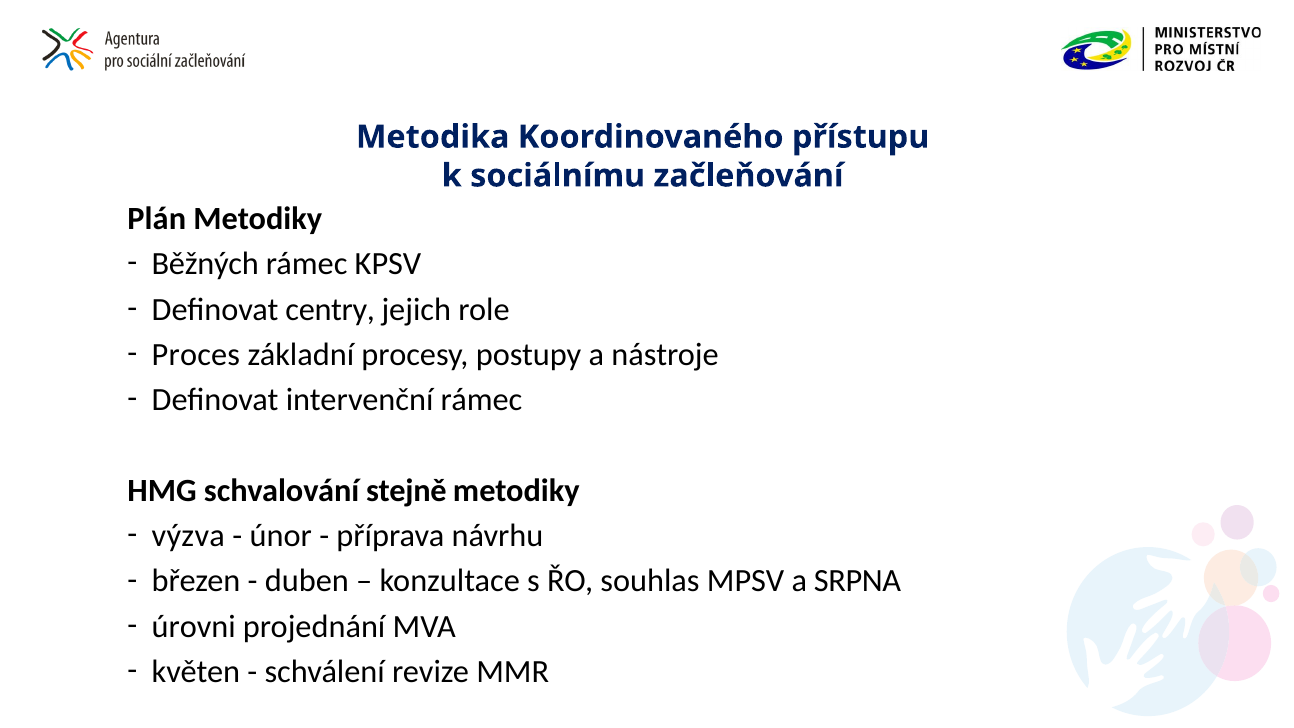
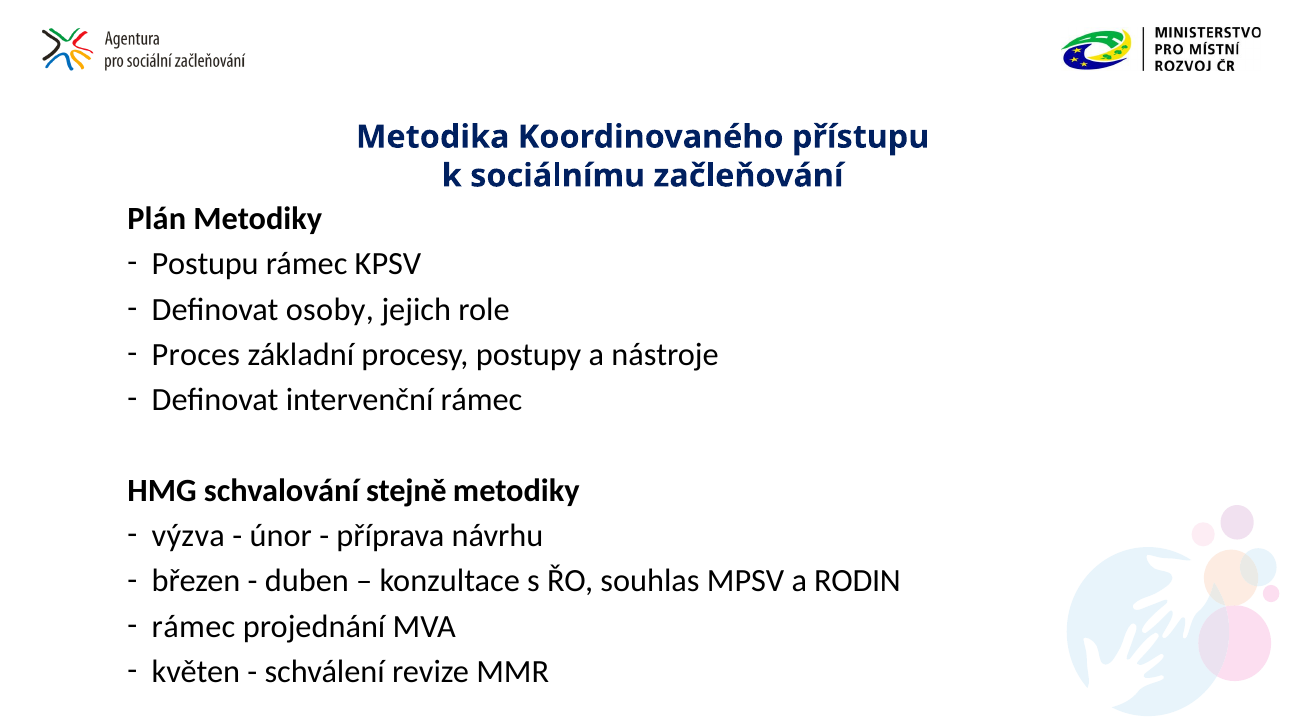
Běžných: Běžných -> Postupu
centry: centry -> osoby
SRPNA: SRPNA -> RODIN
úrovni at (194, 626): úrovni -> rámec
